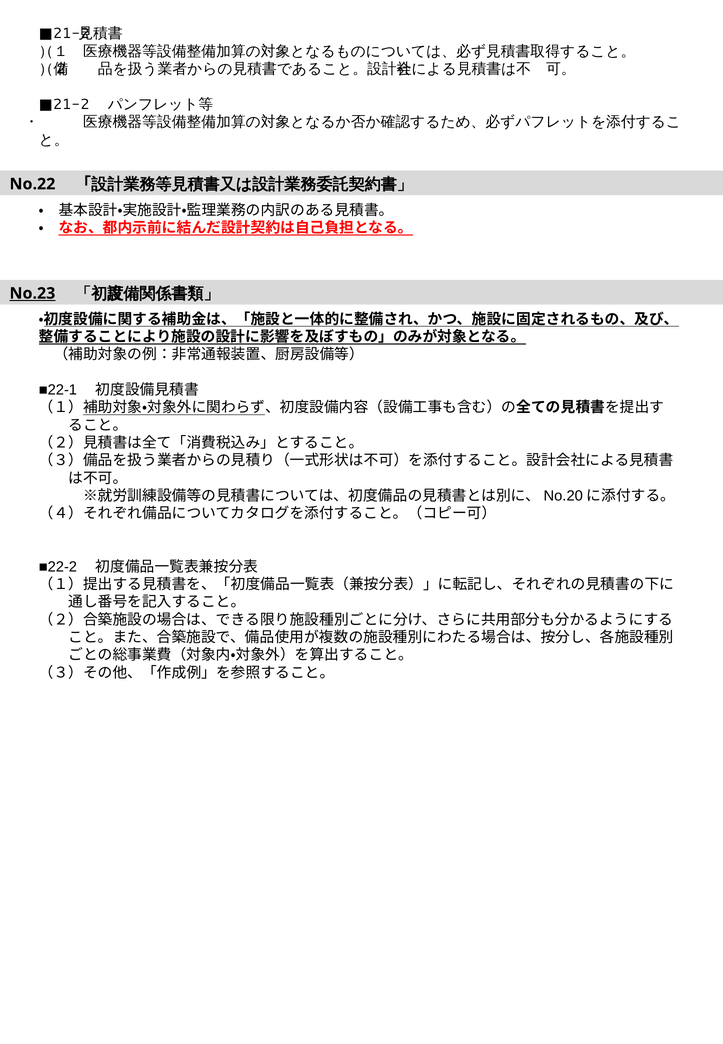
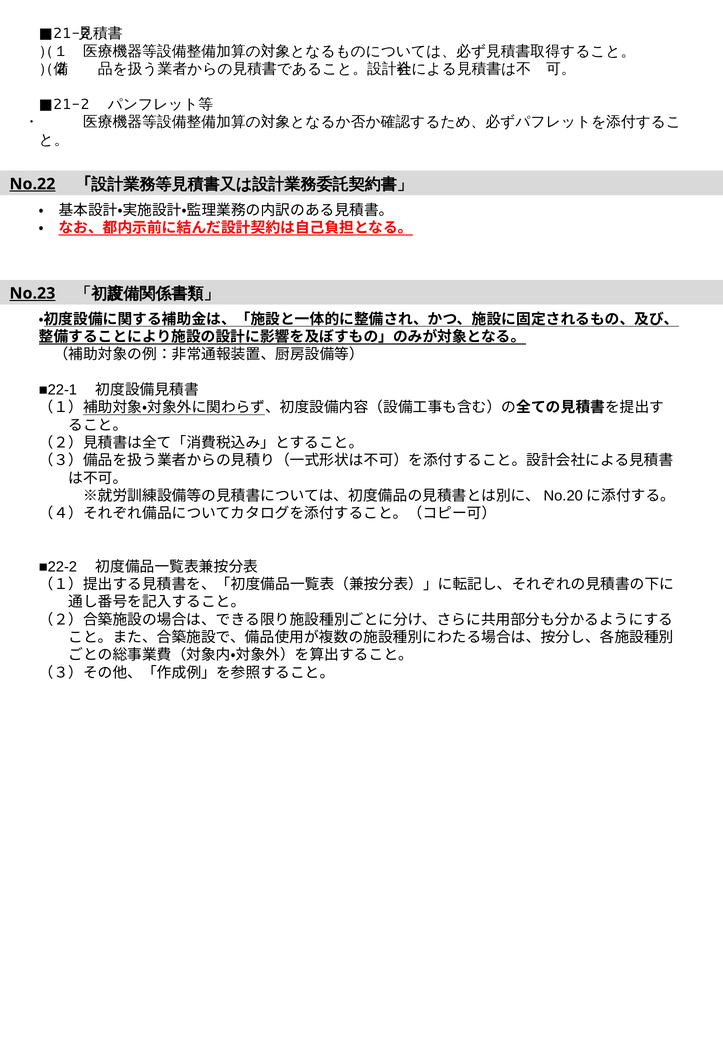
No.22 underline: none -> present
